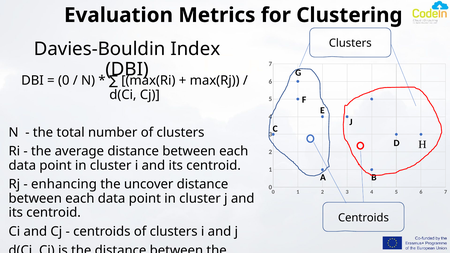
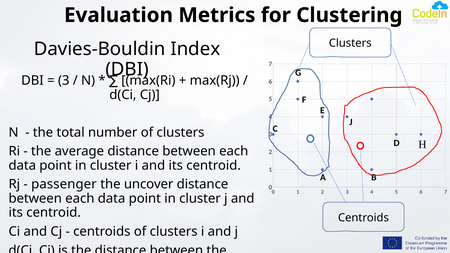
0 at (64, 81): 0 -> 3
enhancing: enhancing -> passenger
